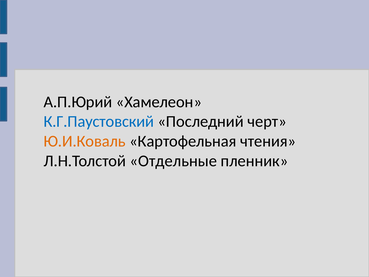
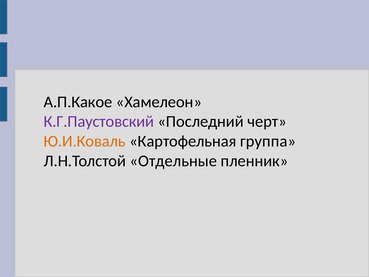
А.П.Юрий: А.П.Юрий -> А.П.Какое
К.Г.Паустовский colour: blue -> purple
чтения: чтения -> группа
